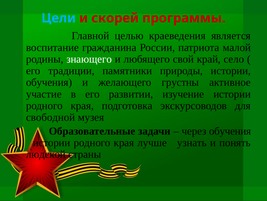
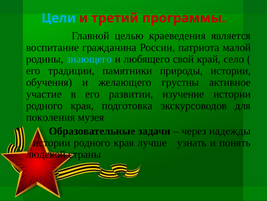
скорей: скорей -> третий
знающего colour: white -> light blue
свободной: свободной -> поколения
через обучения: обучения -> надежды
